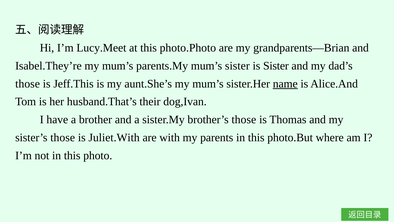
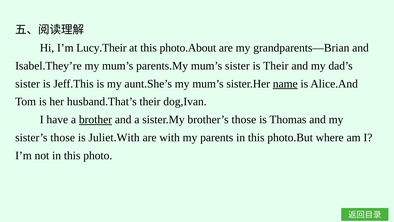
Lucy.Meet: Lucy.Meet -> Lucy.Their
photo.Photo: photo.Photo -> photo.About
is Sister: Sister -> Their
those at (28, 84): those -> sister
brother underline: none -> present
